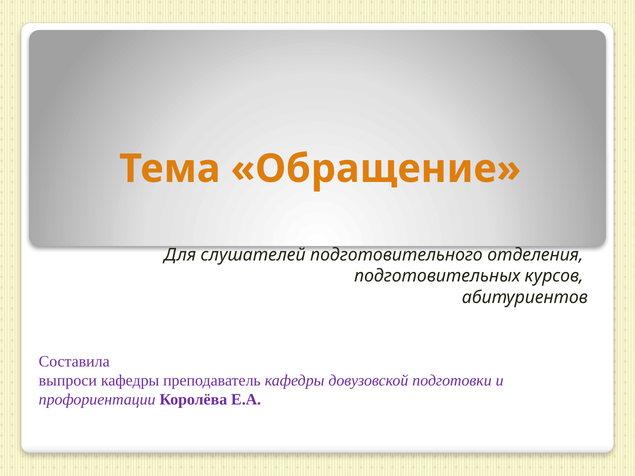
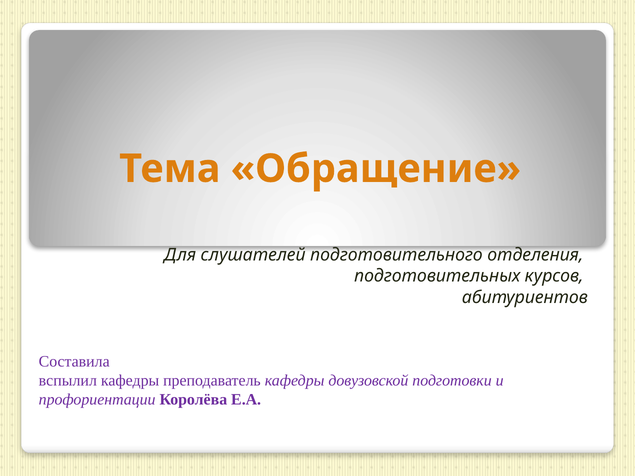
выпроси: выпроси -> вспылил
